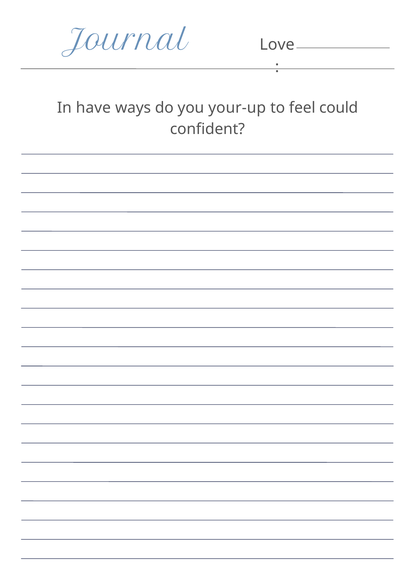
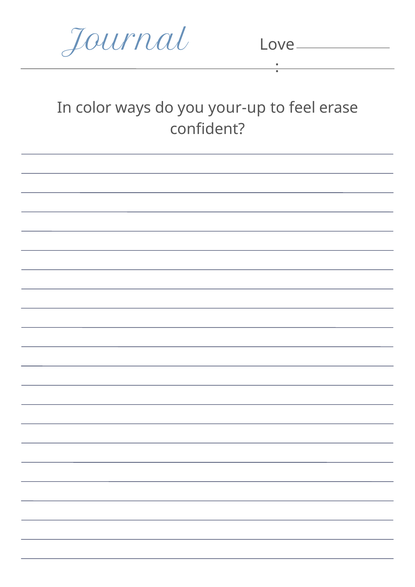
have: have -> color
could: could -> erase
